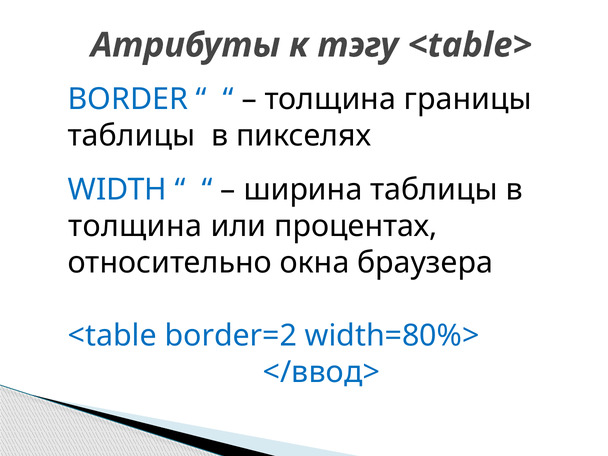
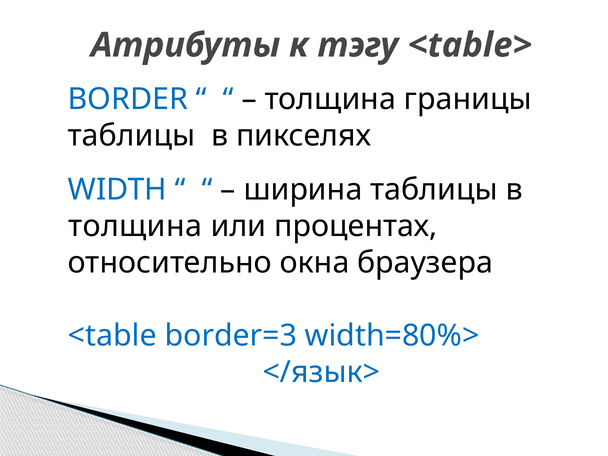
border=2: border=2 -> border=3
</ввод>: </ввод> -> </язык>
